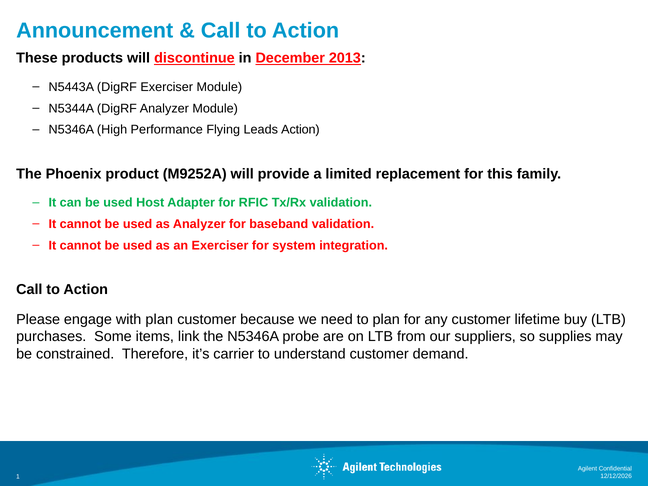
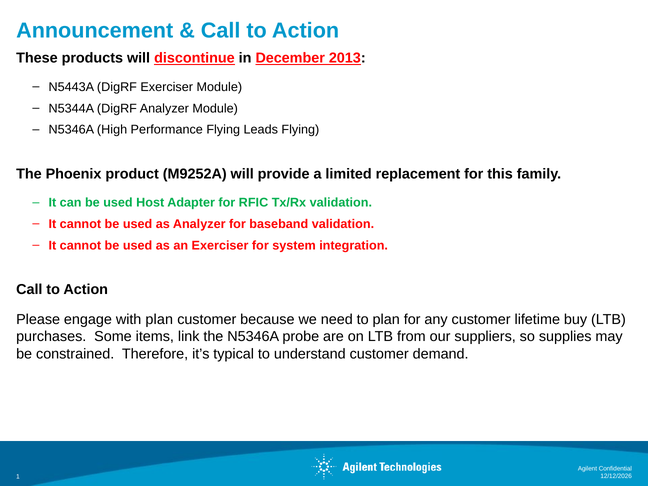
Leads Action: Action -> Flying
carrier: carrier -> typical
